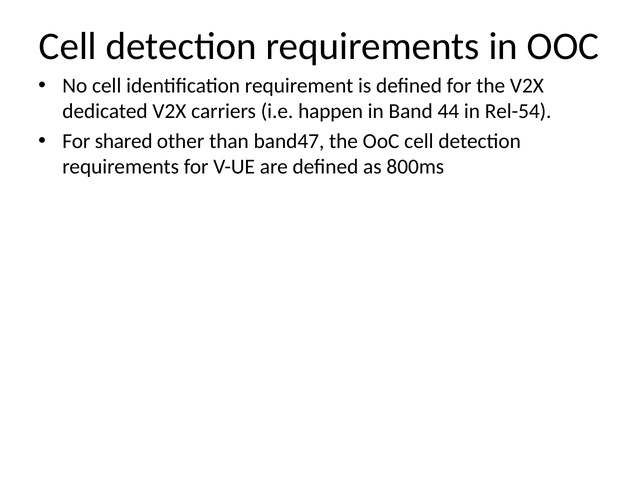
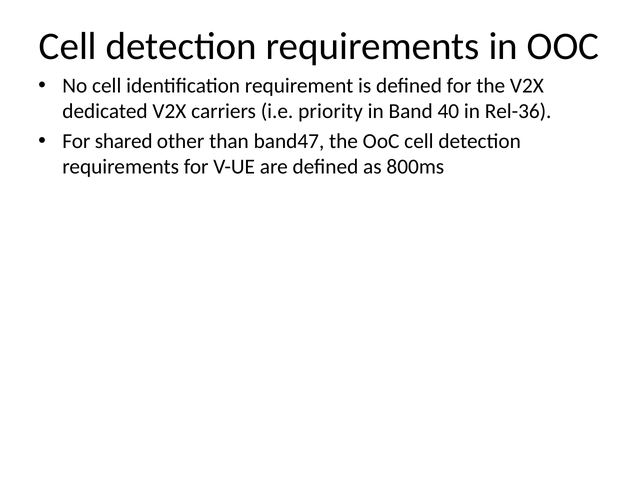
happen: happen -> priority
44: 44 -> 40
Rel-54: Rel-54 -> Rel-36
